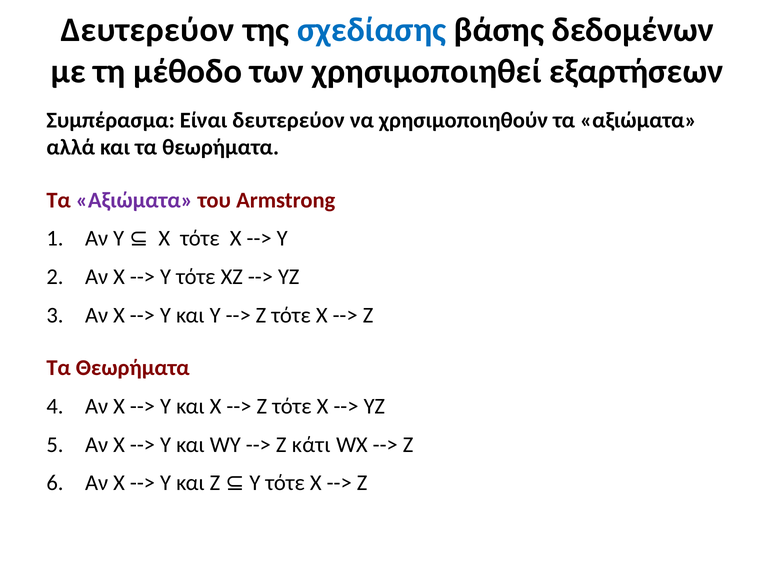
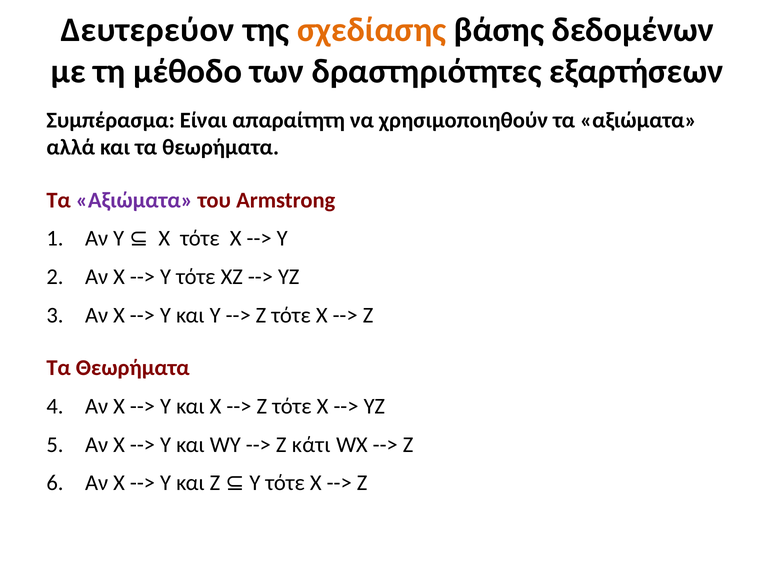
σχεδίασης colour: blue -> orange
χρησιμοποιηθεί: χρησιμοποιηθεί -> δραστηριότητες
Είναι δευτερεύον: δευτερεύον -> απαραίτητη
